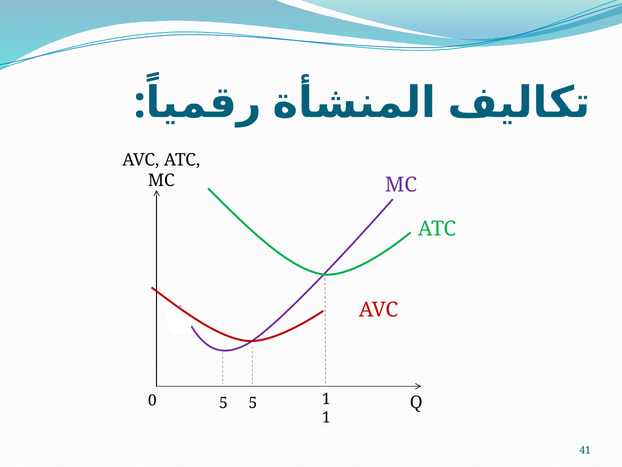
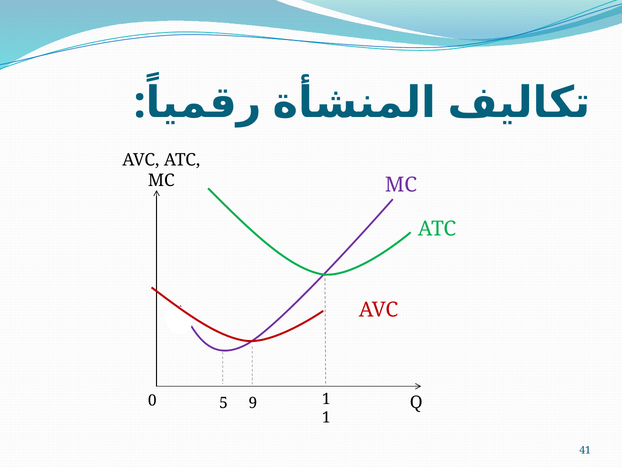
0 5: 5 -> 9
